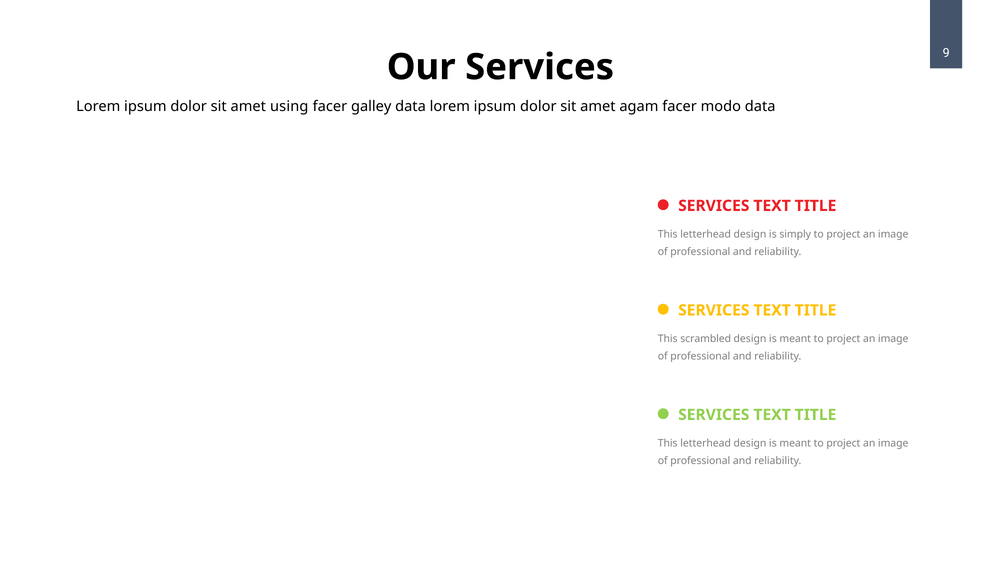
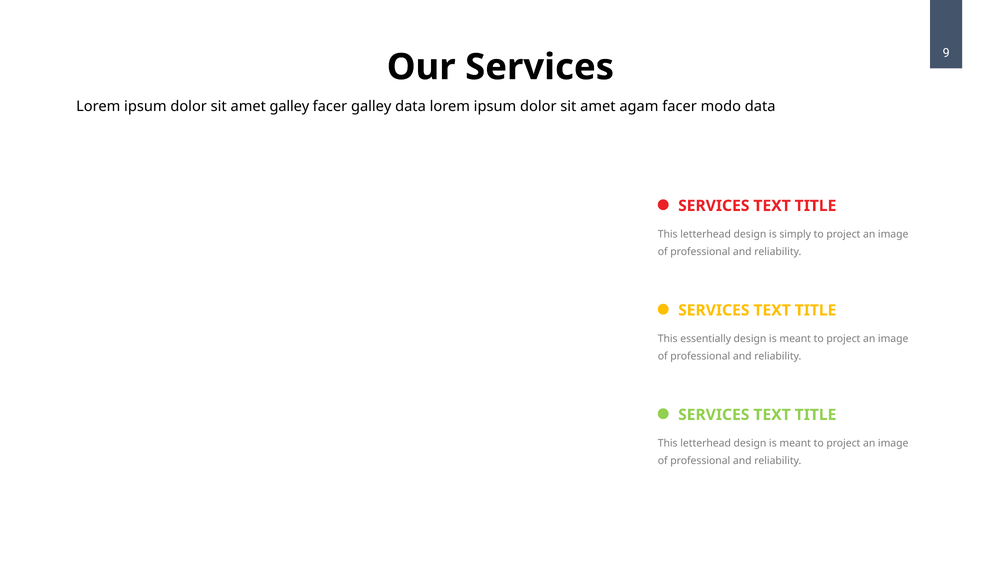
amet using: using -> galley
scrambled: scrambled -> essentially
